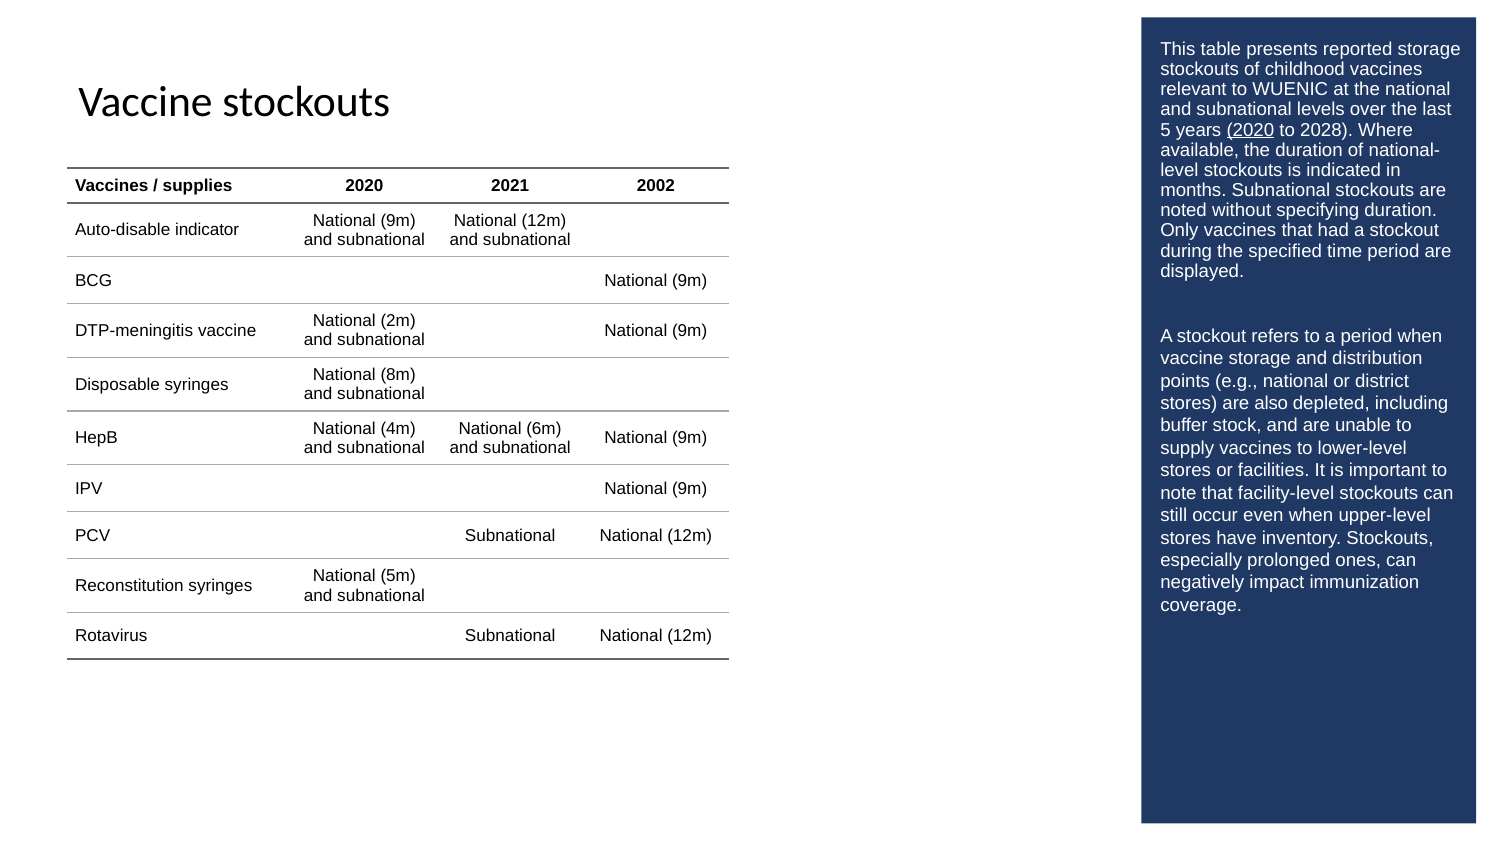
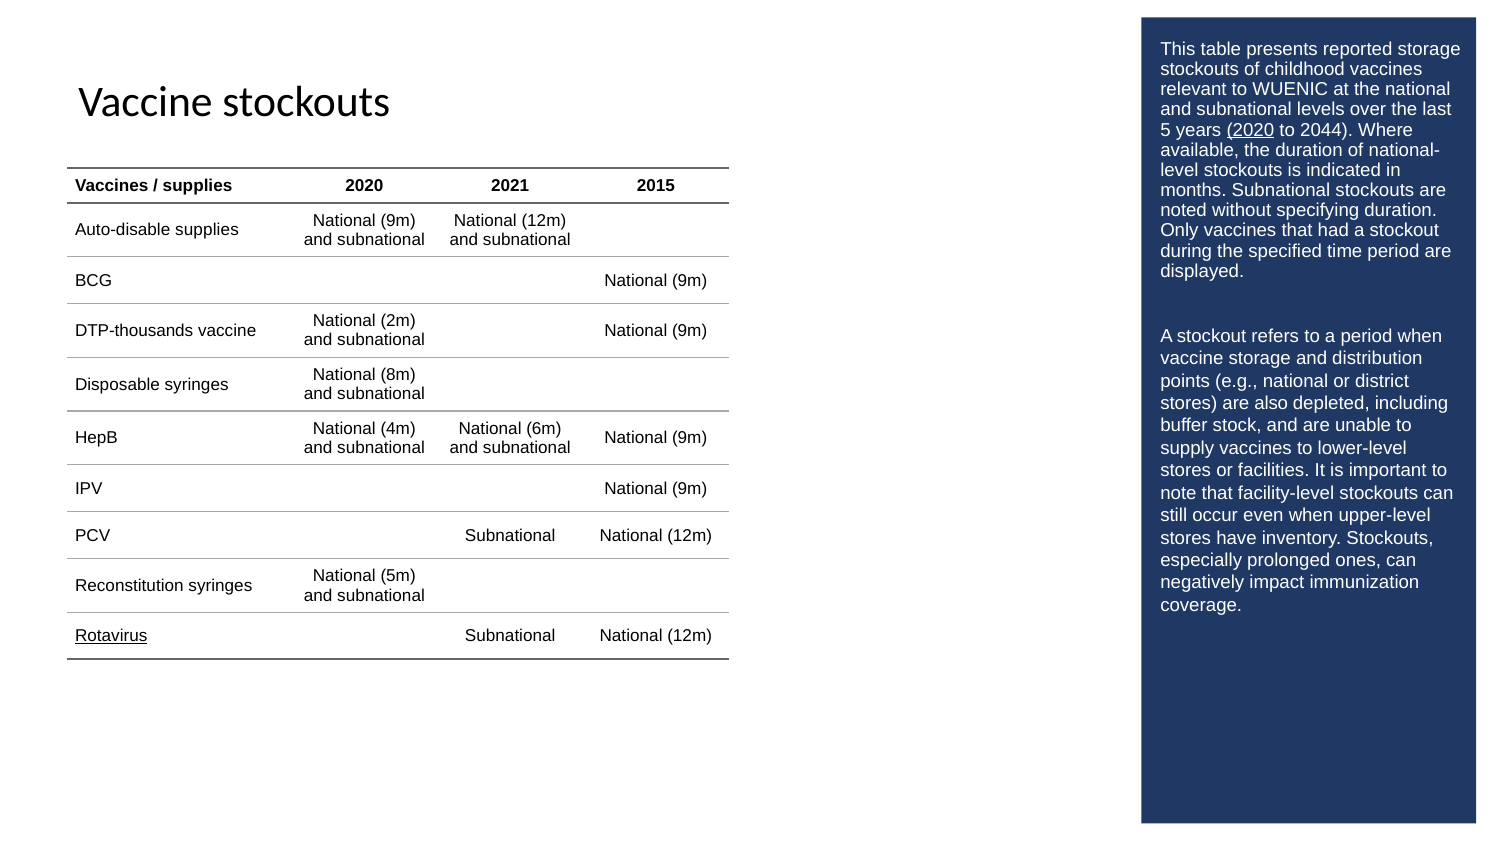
2028: 2028 -> 2044
2002: 2002 -> 2015
Auto-disable indicator: indicator -> supplies
DTP-meningitis: DTP-meningitis -> DTP-thousands
Rotavirus underline: none -> present
